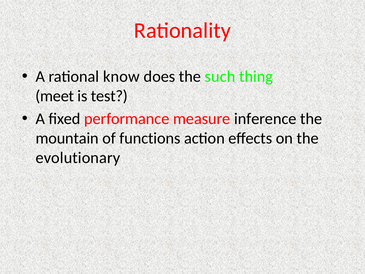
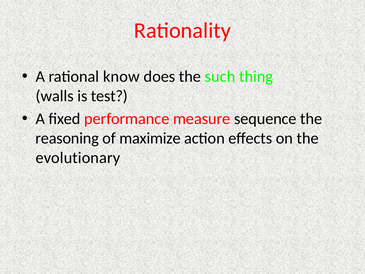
meet: meet -> walls
inference: inference -> sequence
mountain: mountain -> reasoning
functions: functions -> maximize
